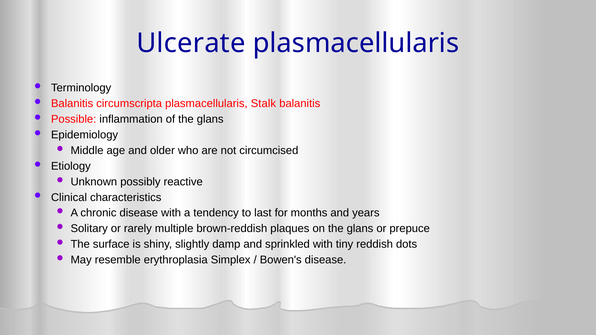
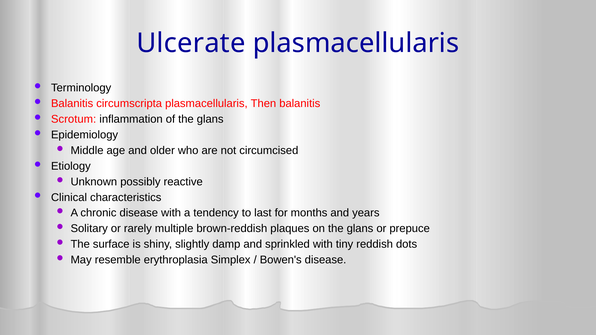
Stalk: Stalk -> Then
Possible: Possible -> Scrotum
